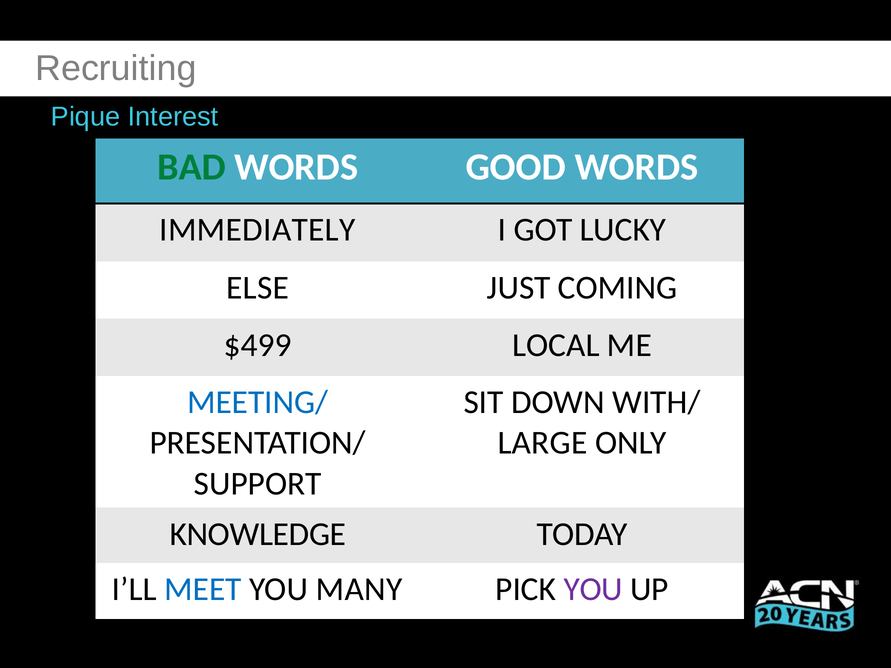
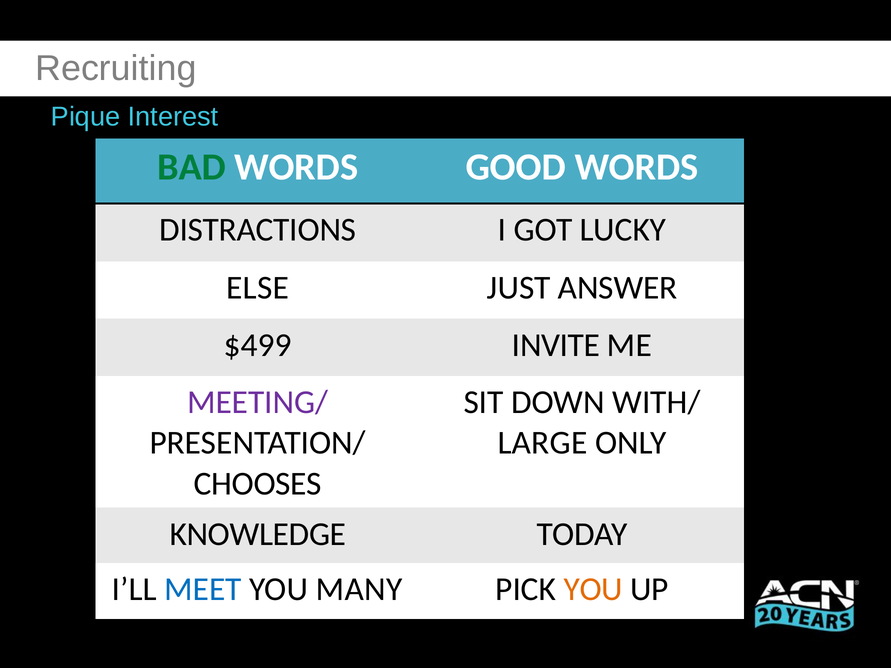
IMMEDIATELY: IMMEDIATELY -> DISTRACTIONS
COMING: COMING -> ANSWER
LOCAL: LOCAL -> INVITE
MEETING/ colour: blue -> purple
SUPPORT: SUPPORT -> CHOOSES
YOU at (593, 590) colour: purple -> orange
